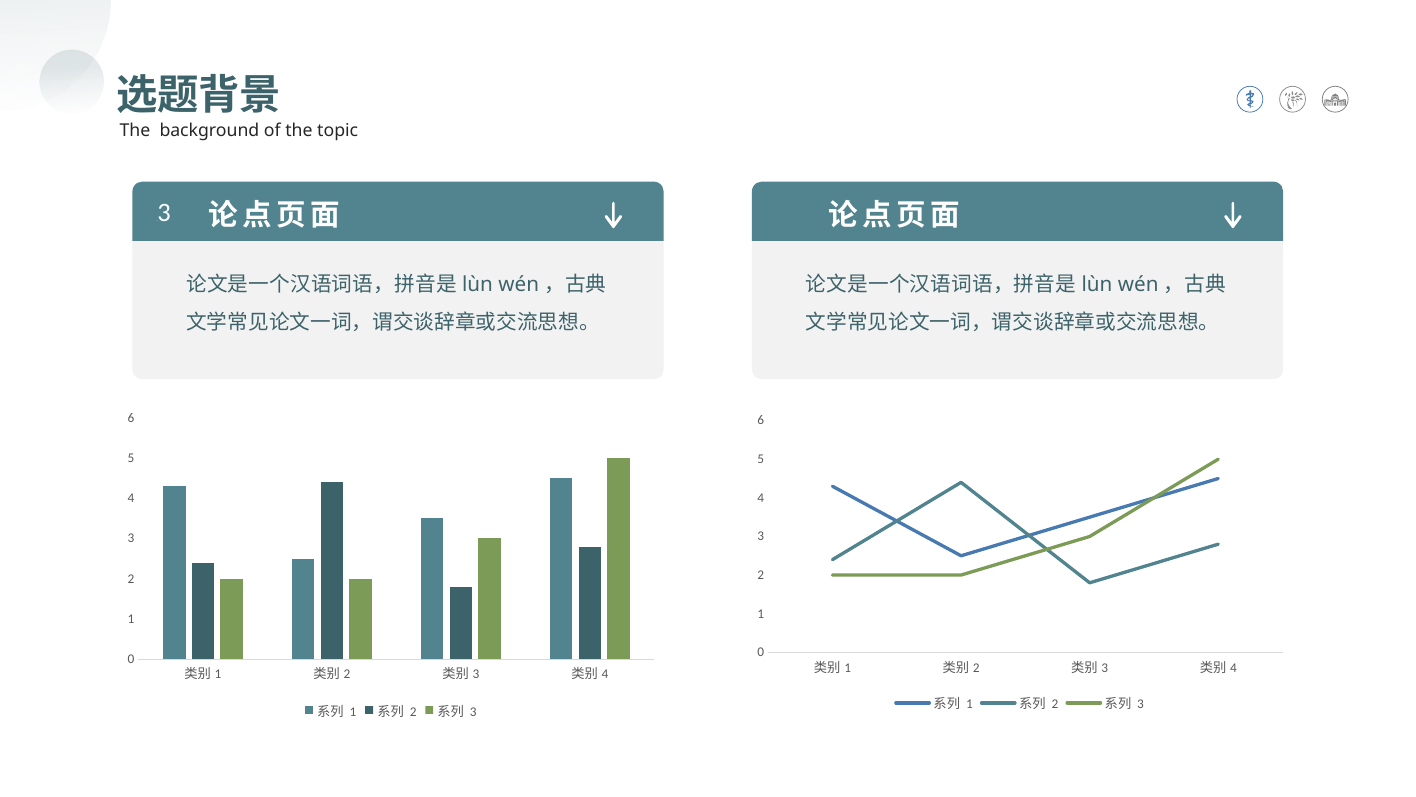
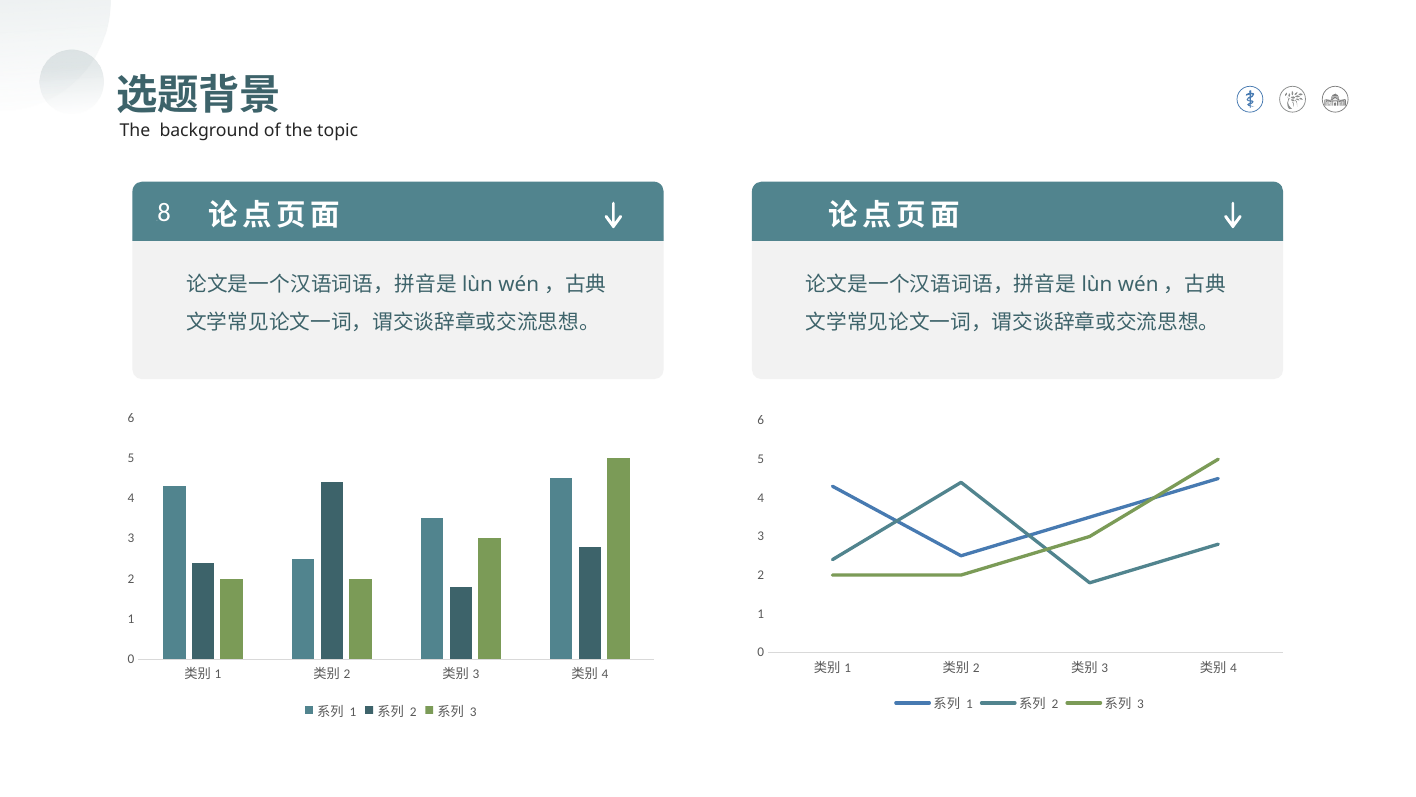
0 3: 3 -> 8
